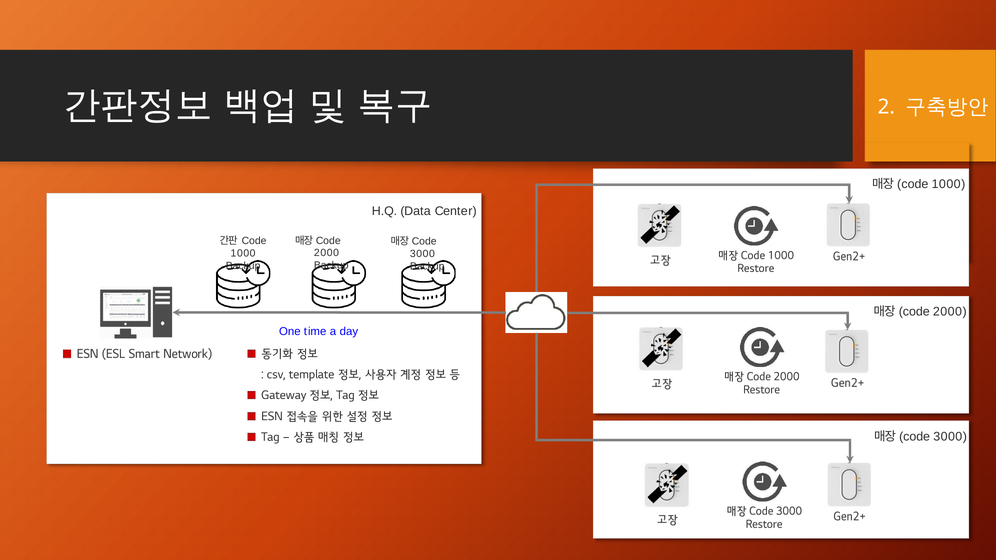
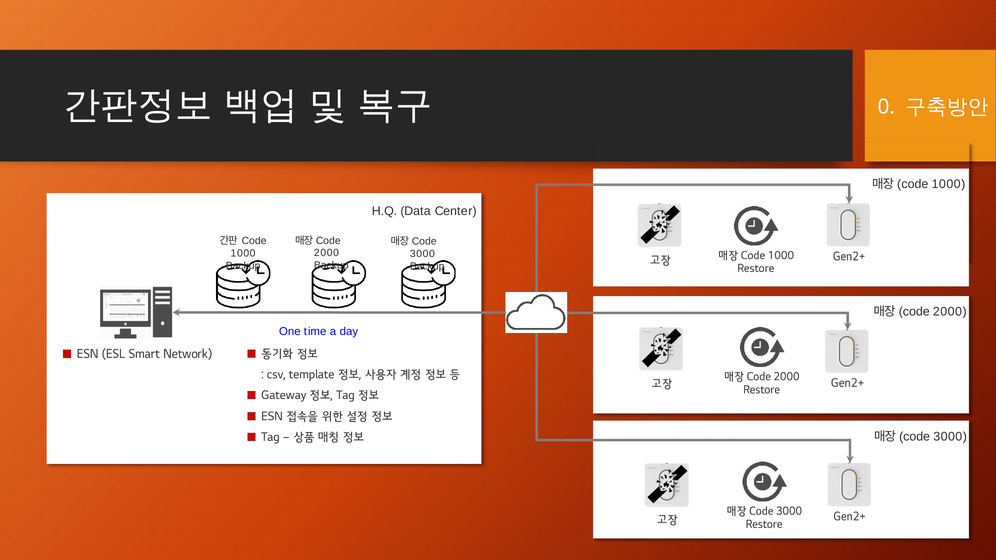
2: 2 -> 0
